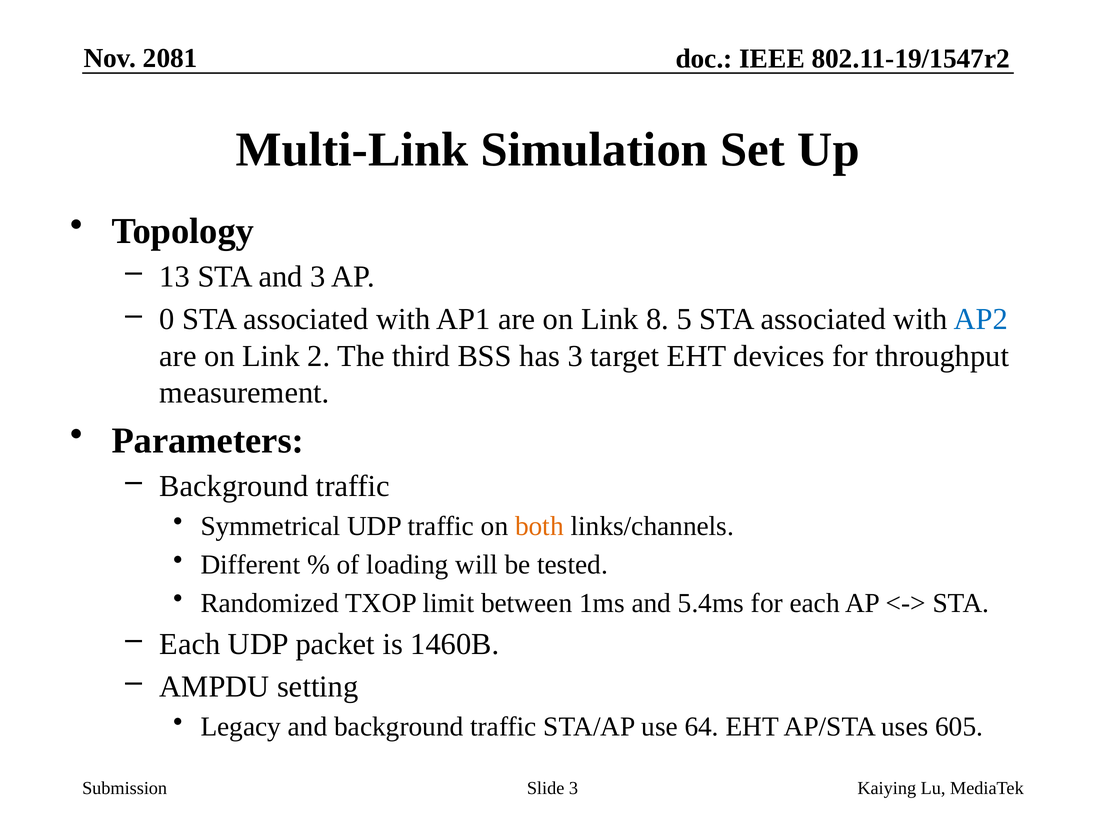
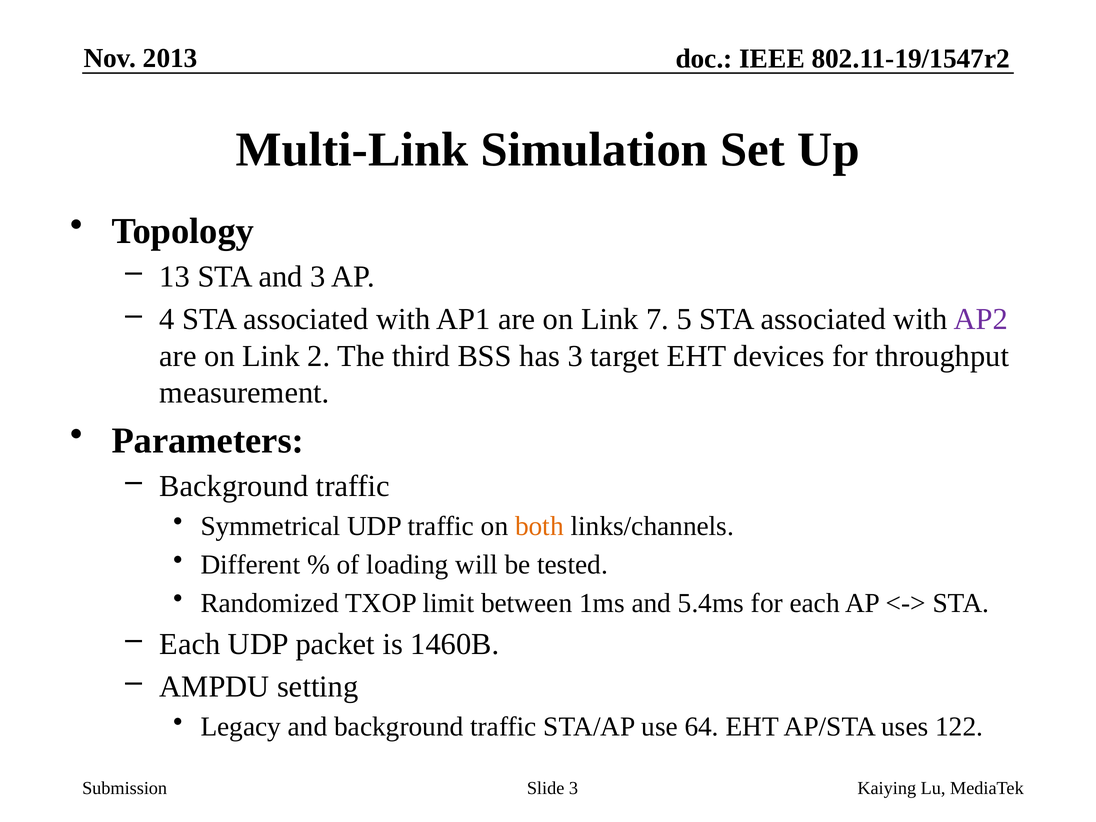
2081: 2081 -> 2013
0: 0 -> 4
8: 8 -> 7
AP2 colour: blue -> purple
605: 605 -> 122
